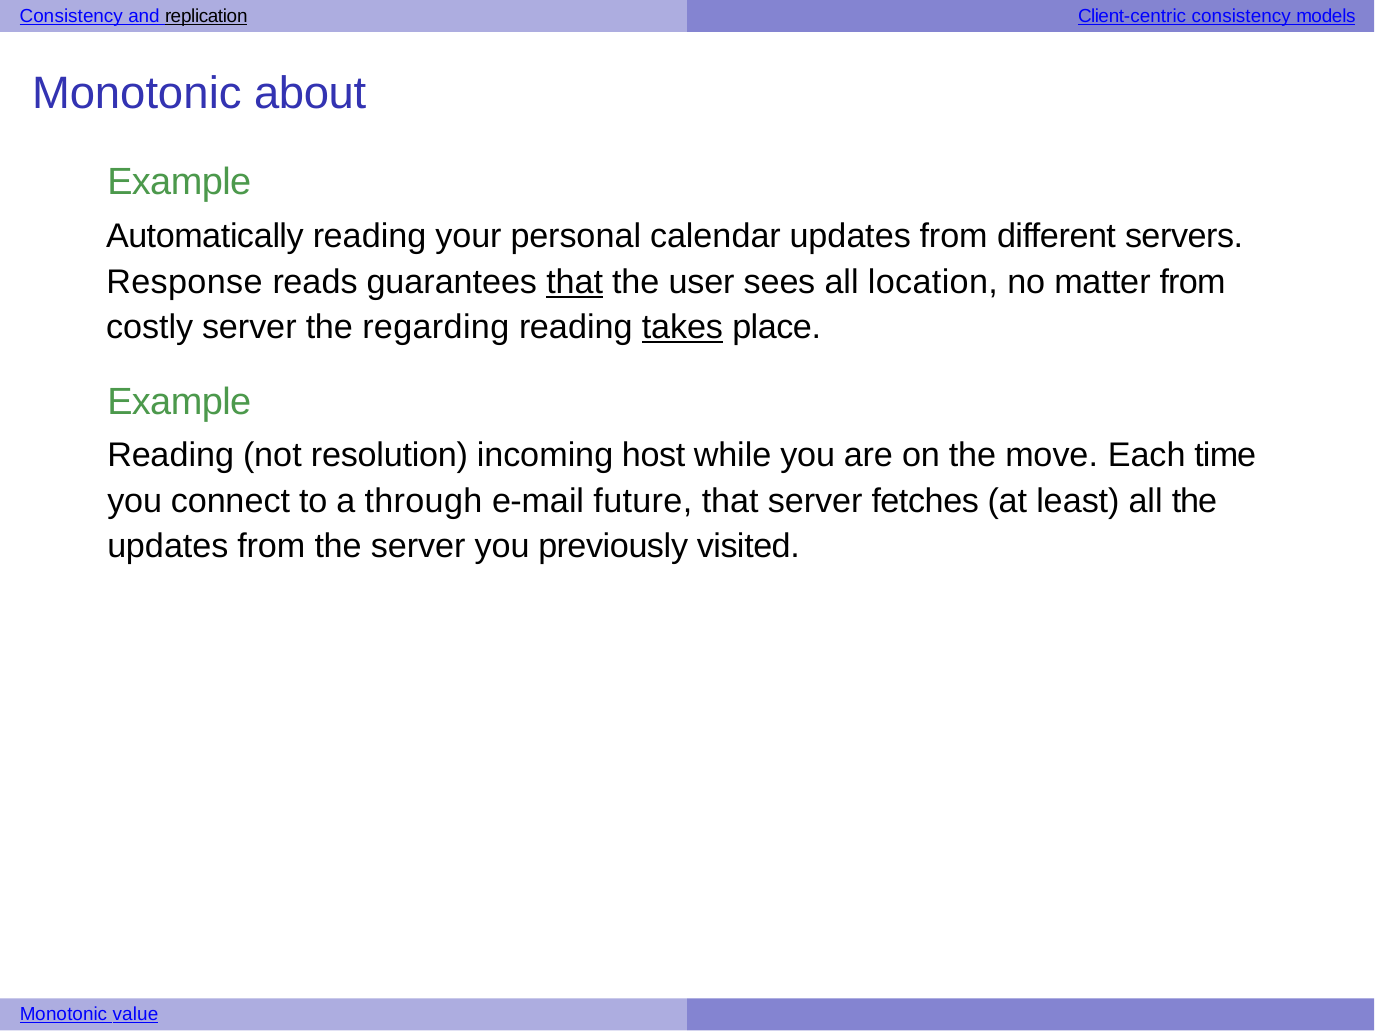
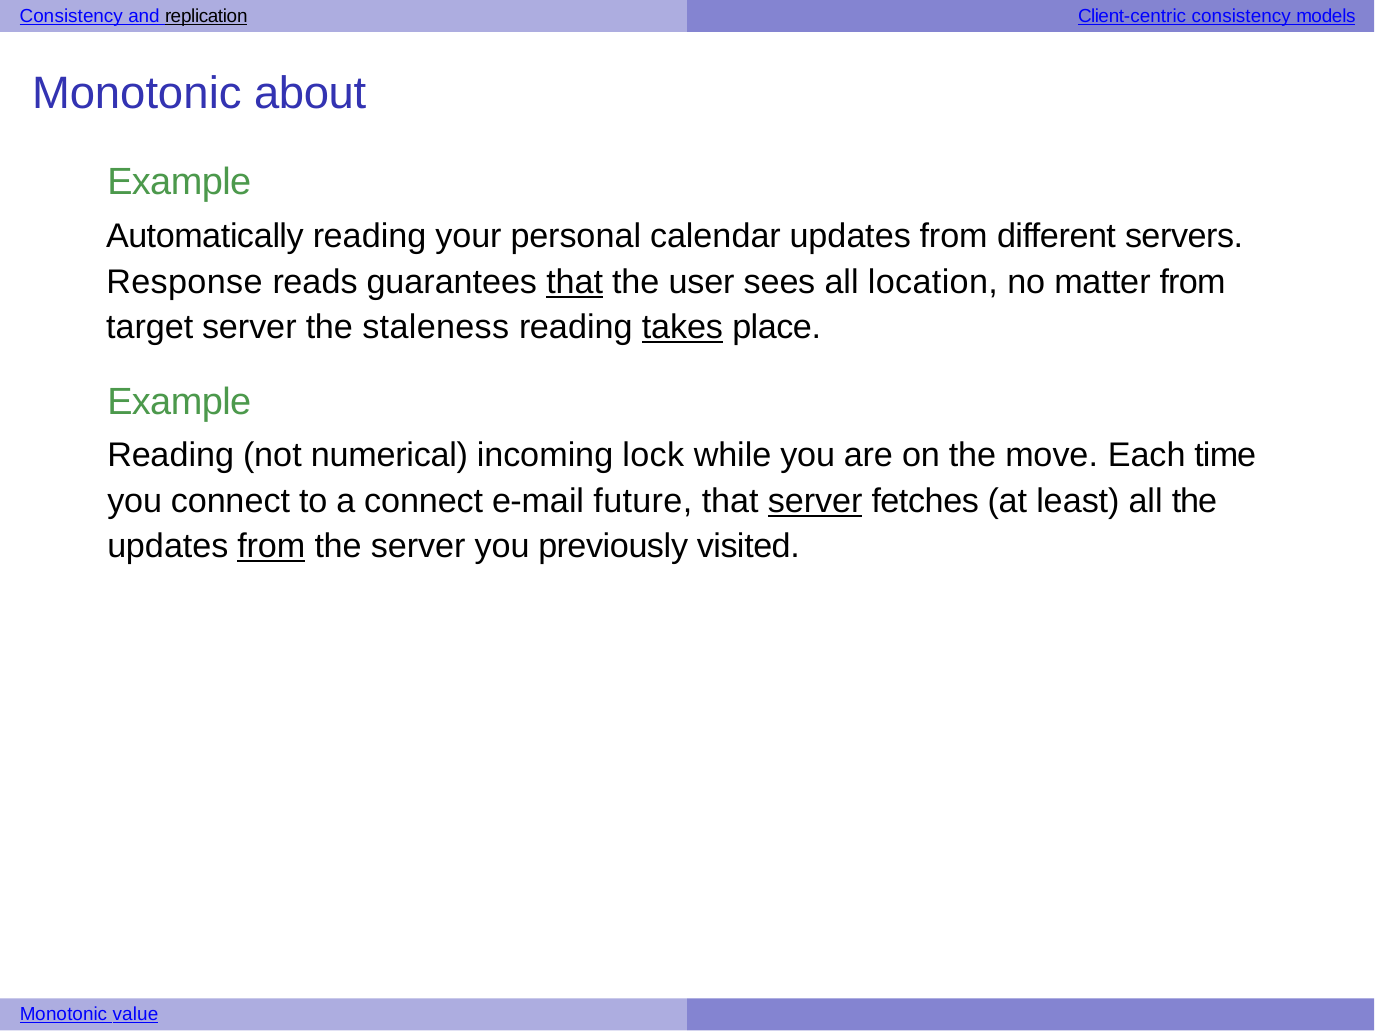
costly: costly -> target
regarding: regarding -> staleness
resolution: resolution -> numerical
host: host -> lock
a through: through -> connect
server at (815, 501) underline: none -> present
from at (271, 547) underline: none -> present
